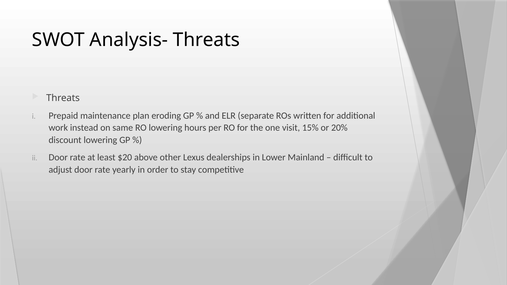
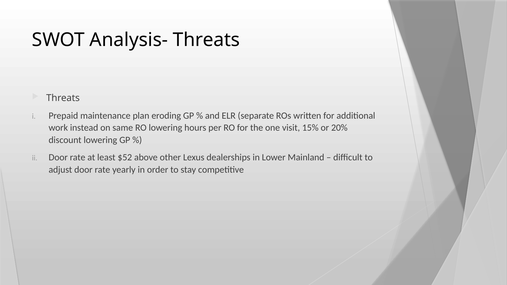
$20: $20 -> $52
